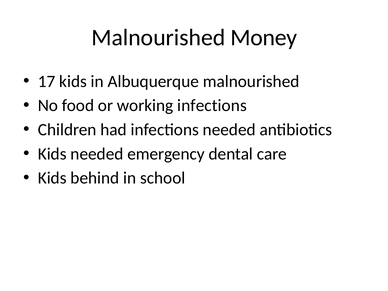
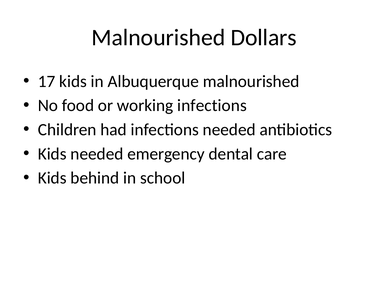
Money: Money -> Dollars
